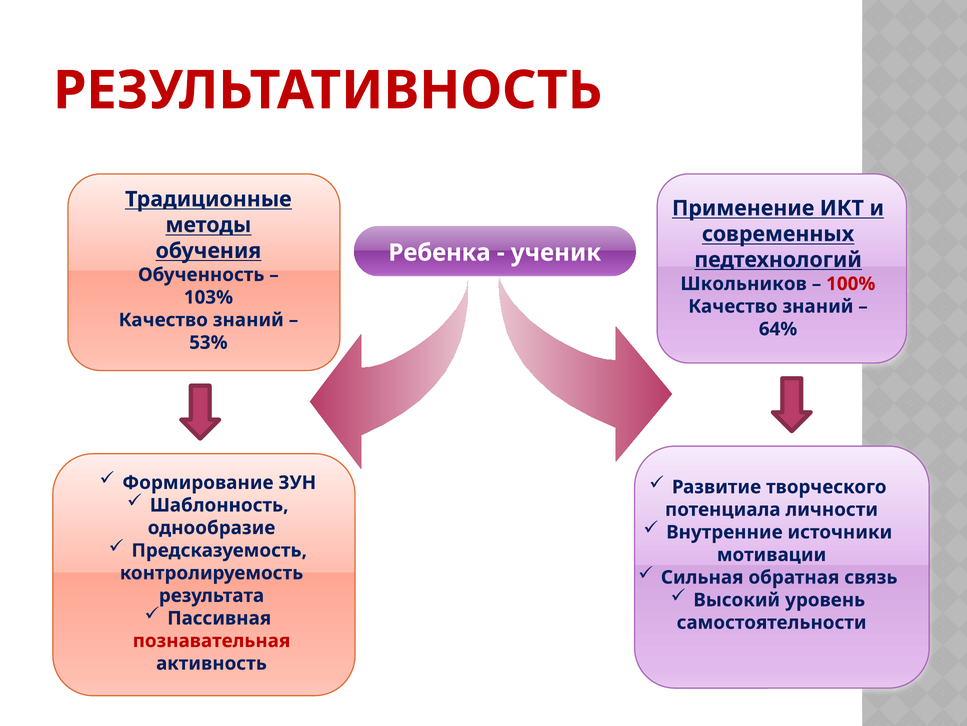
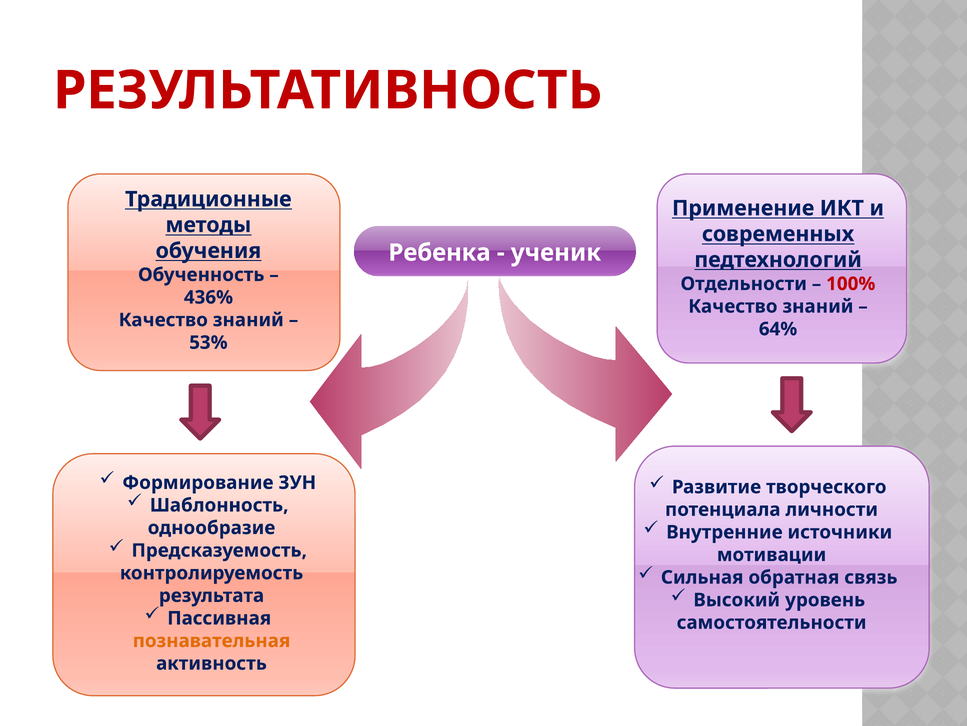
Школьников: Школьников -> Отдельности
103%: 103% -> 436%
познавательная colour: red -> orange
